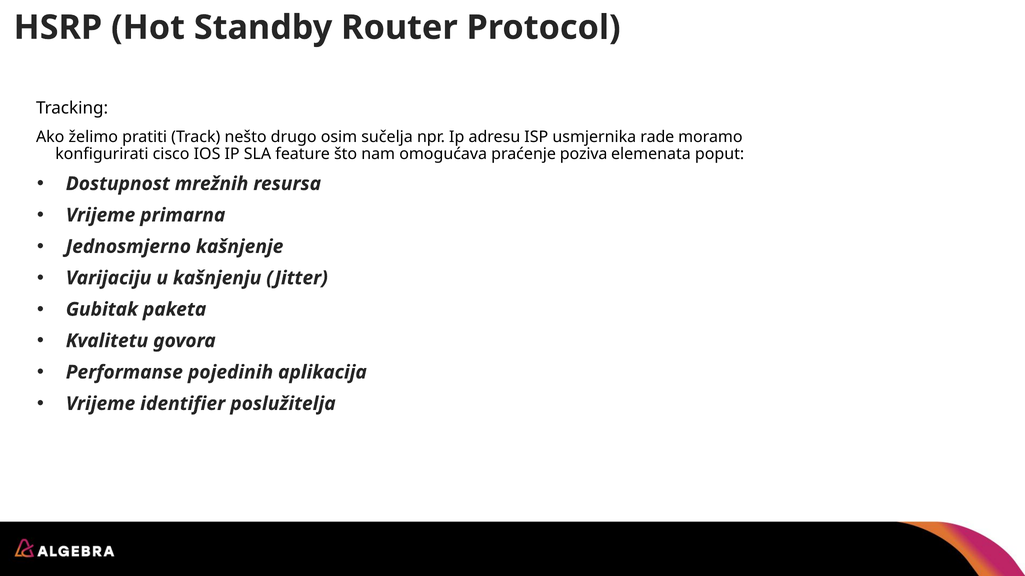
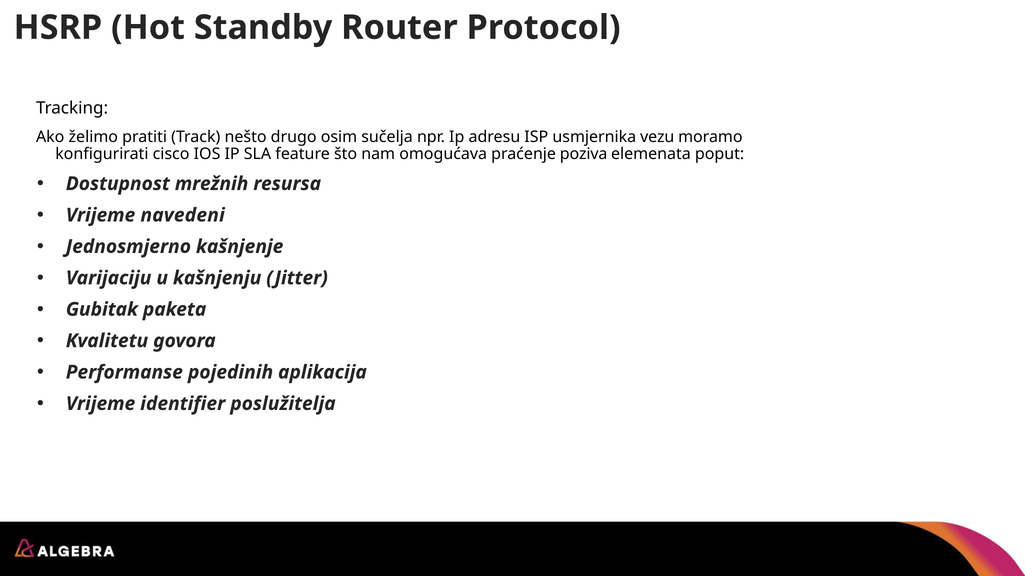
rade: rade -> vezu
primarna: primarna -> navedeni
